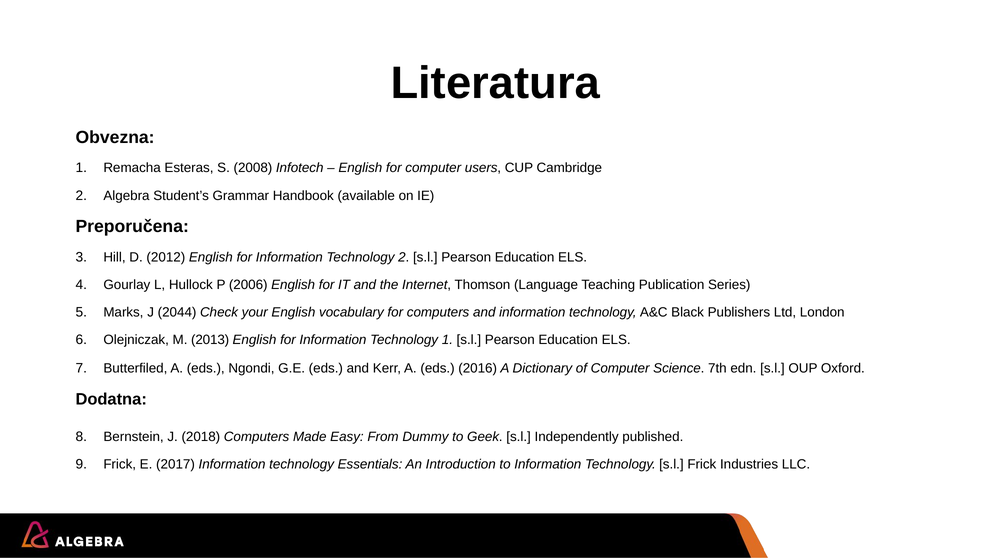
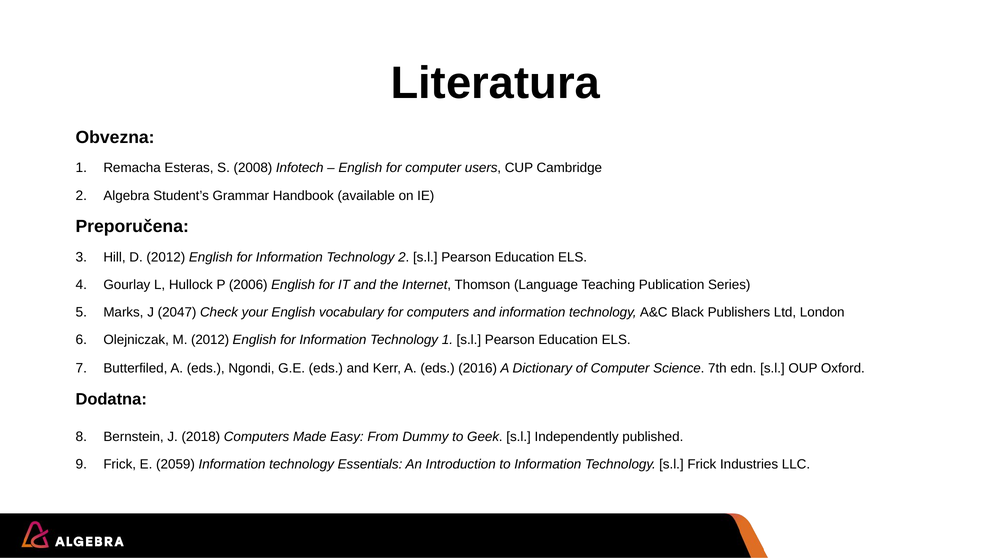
2044: 2044 -> 2047
M 2013: 2013 -> 2012
2017: 2017 -> 2059
